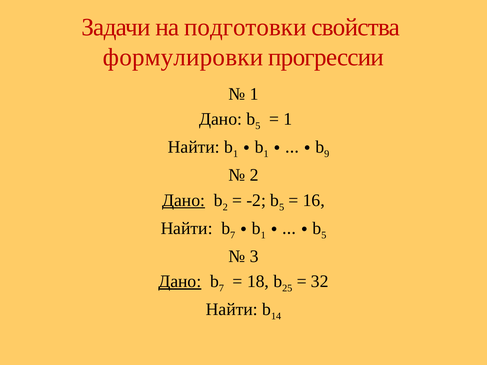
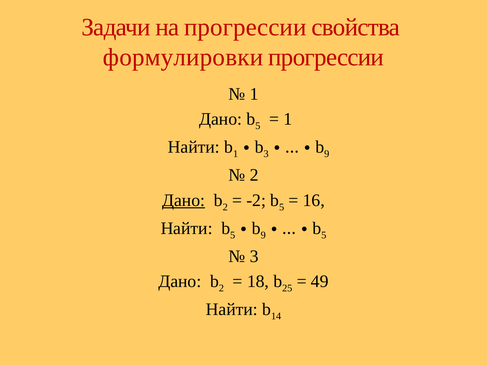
на подготовки: подготовки -> прогрессии
1 at (266, 154): 1 -> 3
7 at (233, 235): 7 -> 5
1 at (263, 235): 1 -> 9
Дано at (180, 282) underline: present -> none
7 at (221, 288): 7 -> 2
32: 32 -> 49
